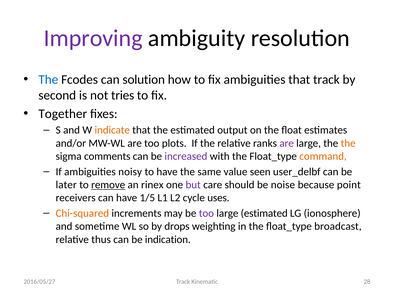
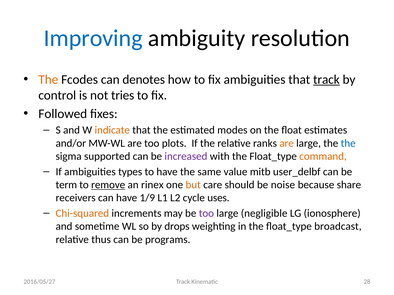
Improving colour: purple -> blue
The at (48, 80) colour: blue -> orange
solution: solution -> denotes
track at (326, 80) underline: none -> present
second: second -> control
Together: Together -> Followed
output: output -> modes
are at (287, 143) colour: purple -> orange
the at (348, 143) colour: orange -> blue
comments: comments -> supported
noisy: noisy -> types
seen: seen -> mitb
later: later -> term
but colour: purple -> orange
point: point -> share
1/5: 1/5 -> 1/9
large estimated: estimated -> negligible
indication: indication -> programs
